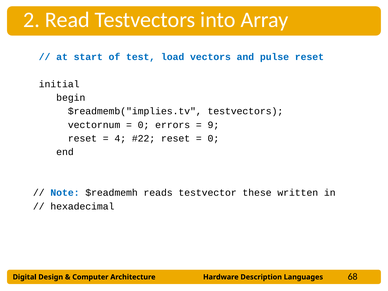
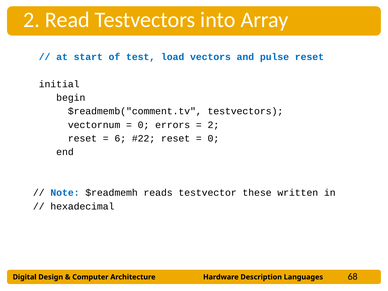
$readmemb("implies.tv: $readmemb("implies.tv -> $readmemb("comment.tv
9 at (213, 125): 9 -> 2
4: 4 -> 6
